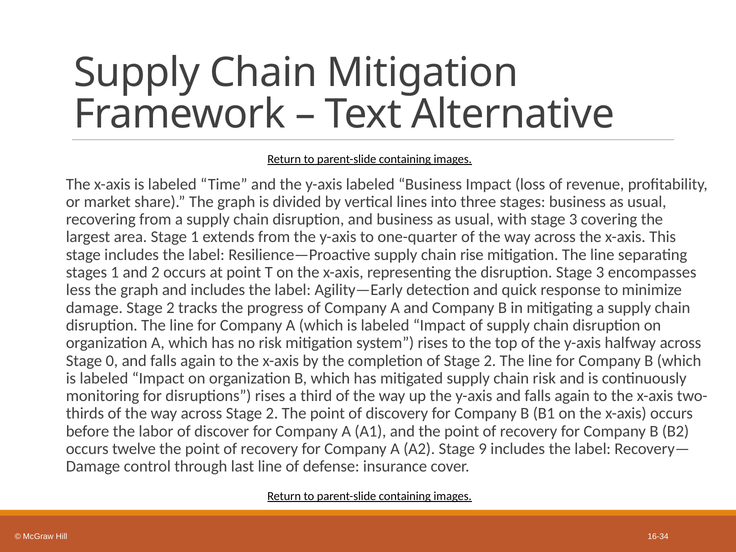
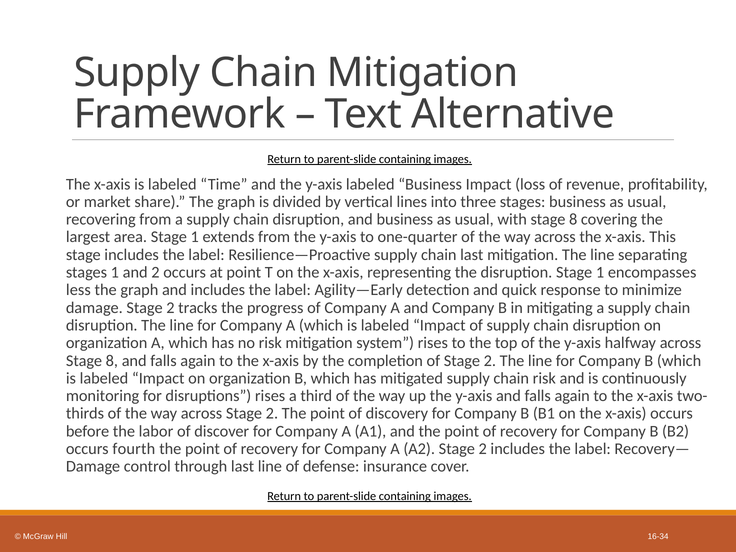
with stage 3: 3 -> 8
chain rise: rise -> last
disruption Stage 3: 3 -> 1
0 at (112, 361): 0 -> 8
twelve: twelve -> fourth
A2 Stage 9: 9 -> 2
